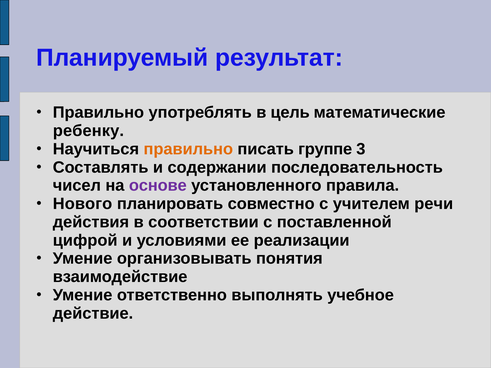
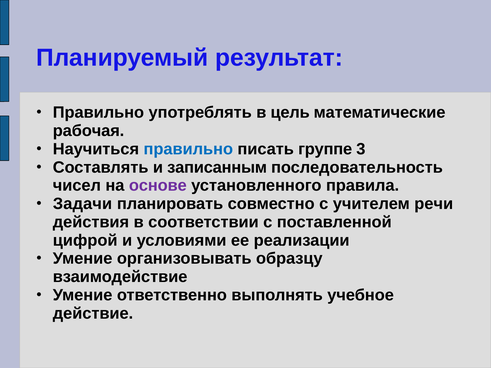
ребенку: ребенку -> рабочая
правильно at (188, 149) colour: orange -> blue
содержании: содержании -> записанным
Нового: Нового -> Задачи
понятия: понятия -> образцу
